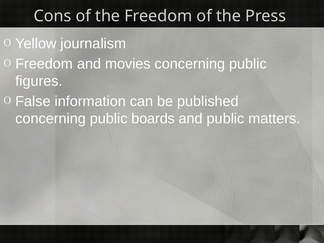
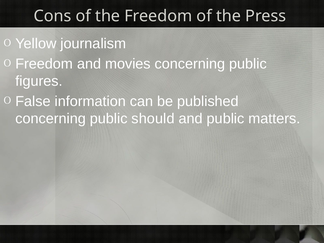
boards: boards -> should
